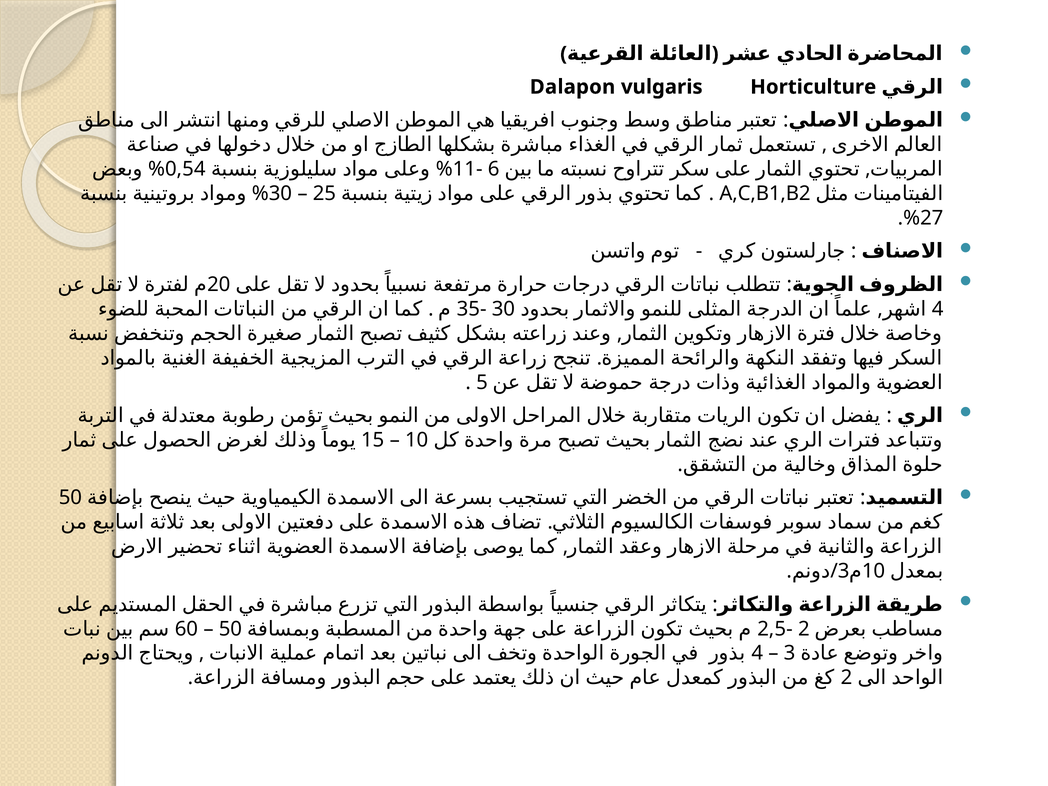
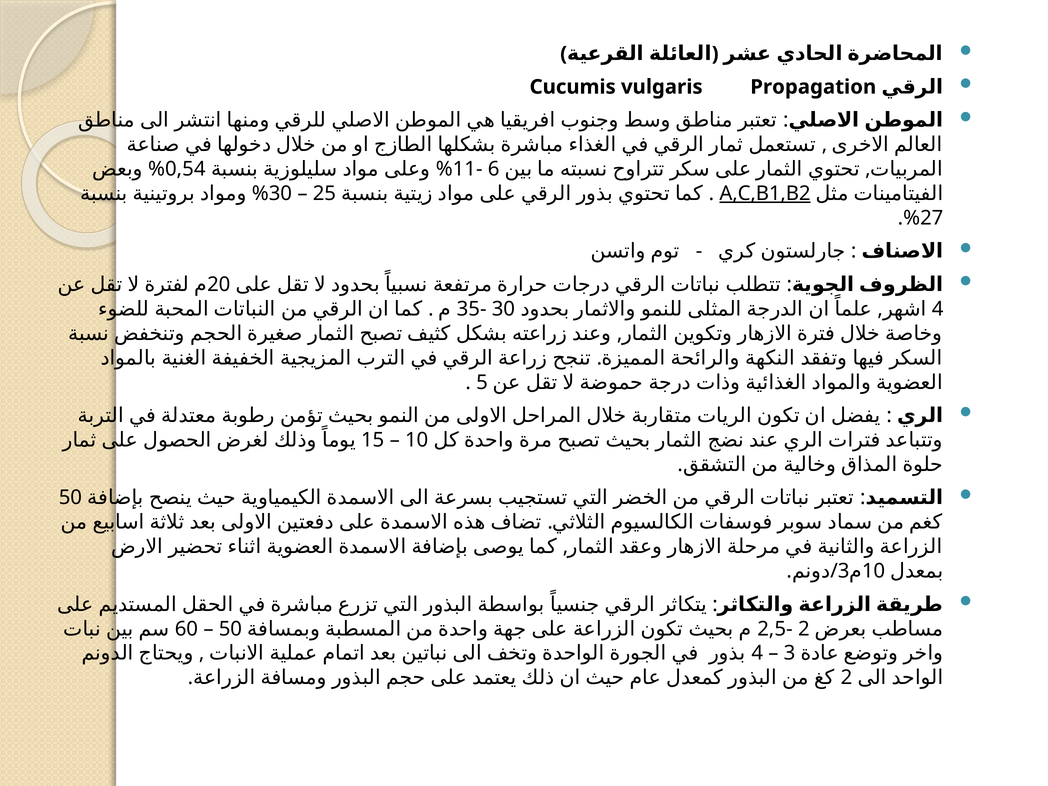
Dalapon: Dalapon -> Cucumis
Horticulture: Horticulture -> Propagation
A,C,B1,B2 underline: none -> present
